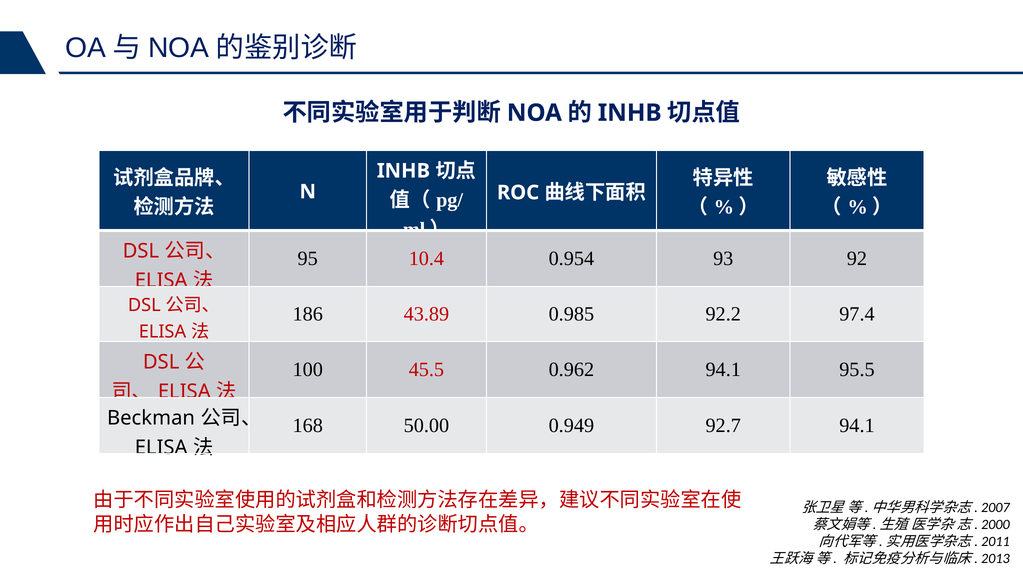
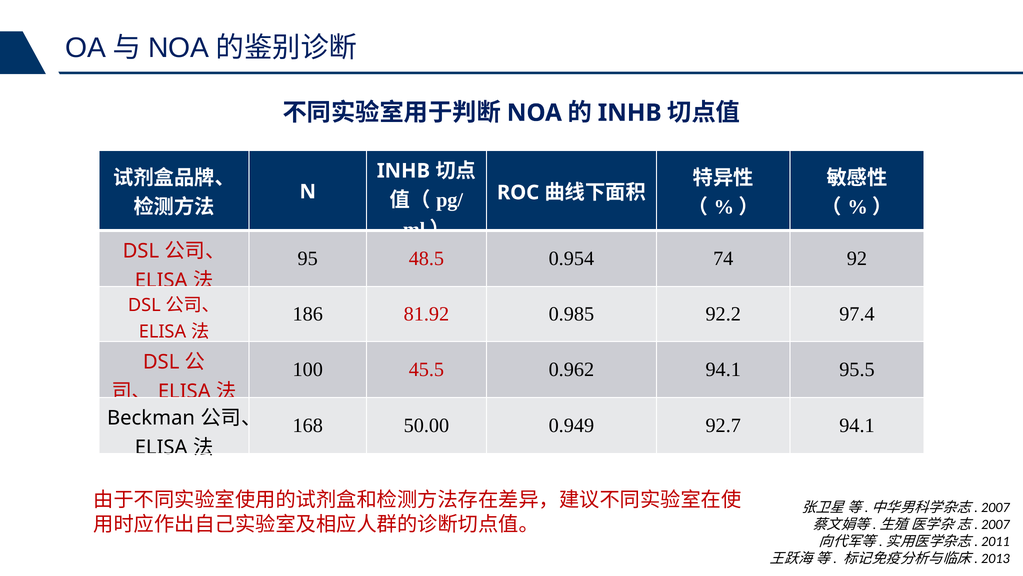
10.4: 10.4 -> 48.5
93: 93 -> 74
43.89: 43.89 -> 81.92
2000 at (995, 524): 2000 -> 2007
